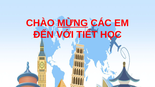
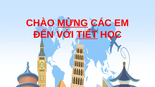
TIẾT underline: none -> present
